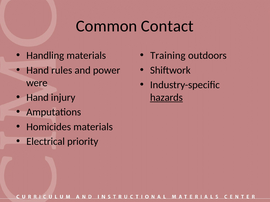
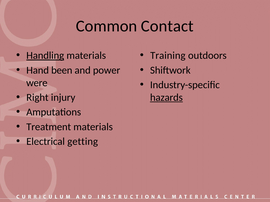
Handling underline: none -> present
rules: rules -> been
Hand at (38, 98): Hand -> Right
Homicides: Homicides -> Treatment
priority: priority -> getting
